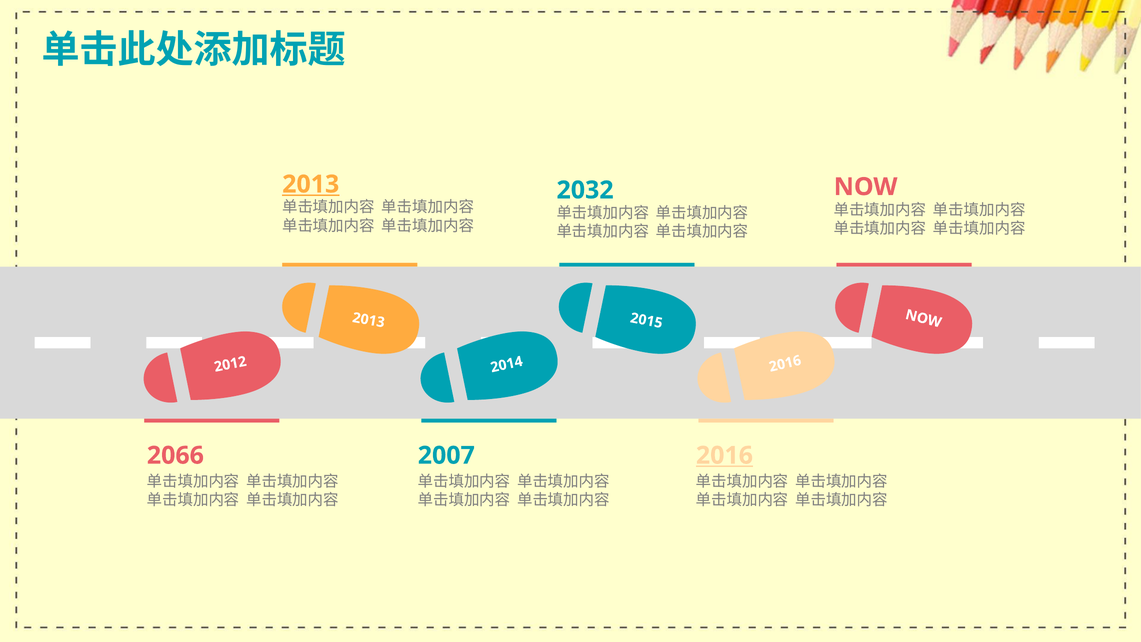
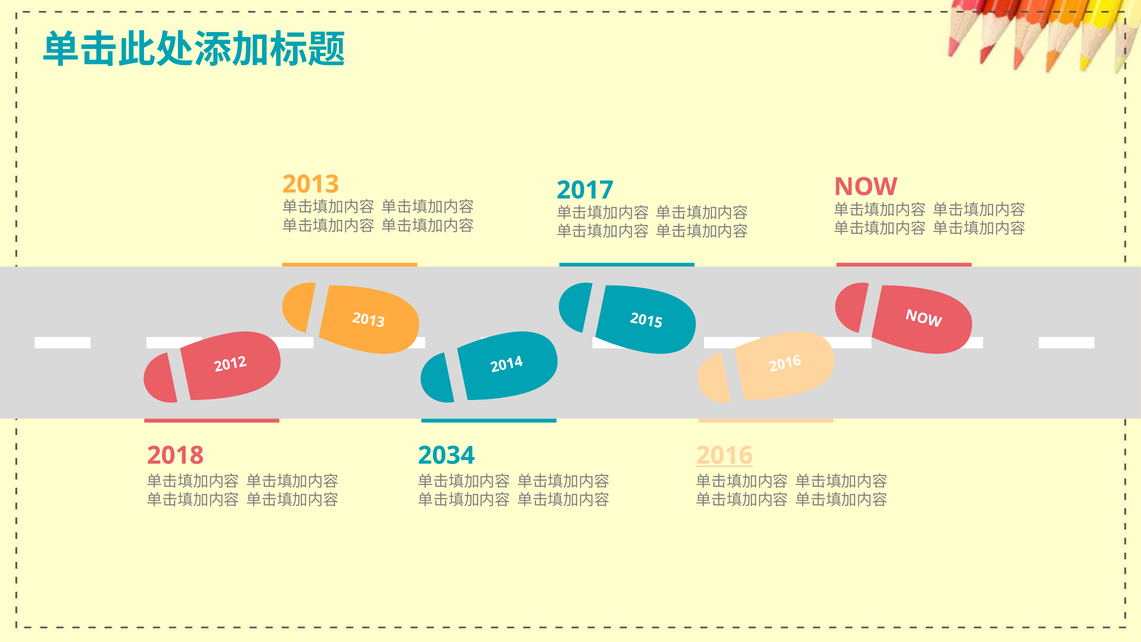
2013 at (311, 184) underline: present -> none
2032: 2032 -> 2017
2066: 2066 -> 2018
2007: 2007 -> 2034
